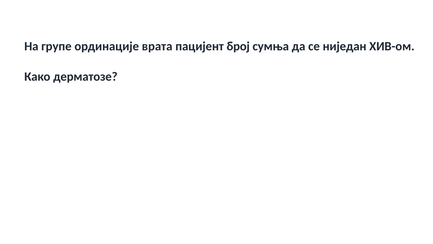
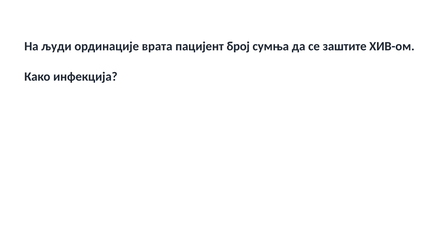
групе: групе -> људи
ниједан: ниједан -> заштите
дерматозе: дерматозе -> инфекција
